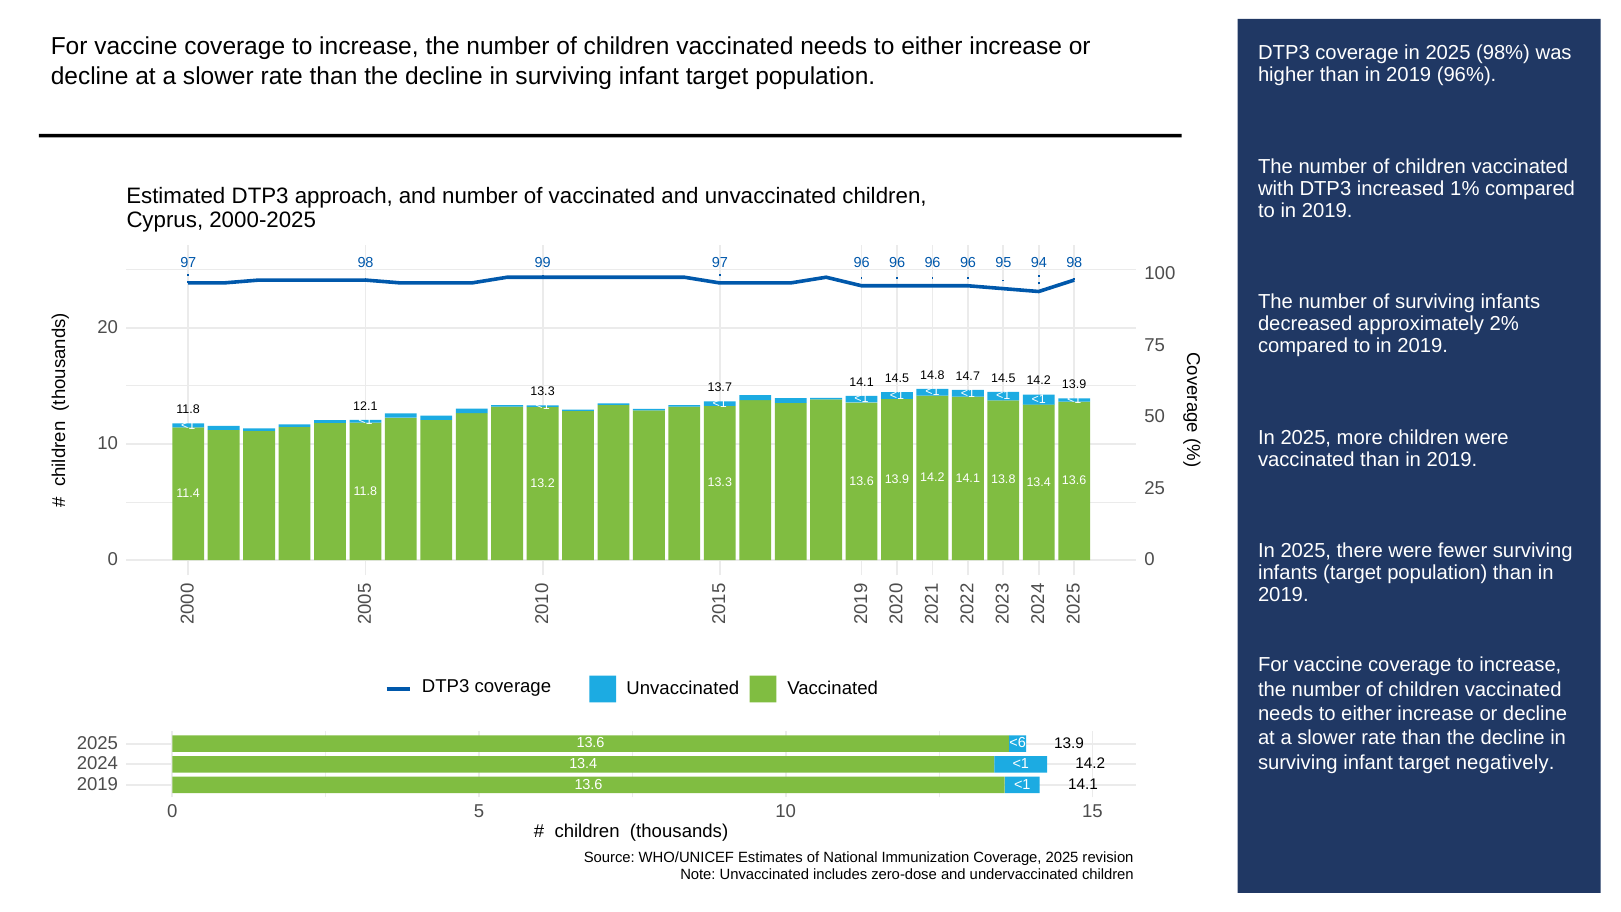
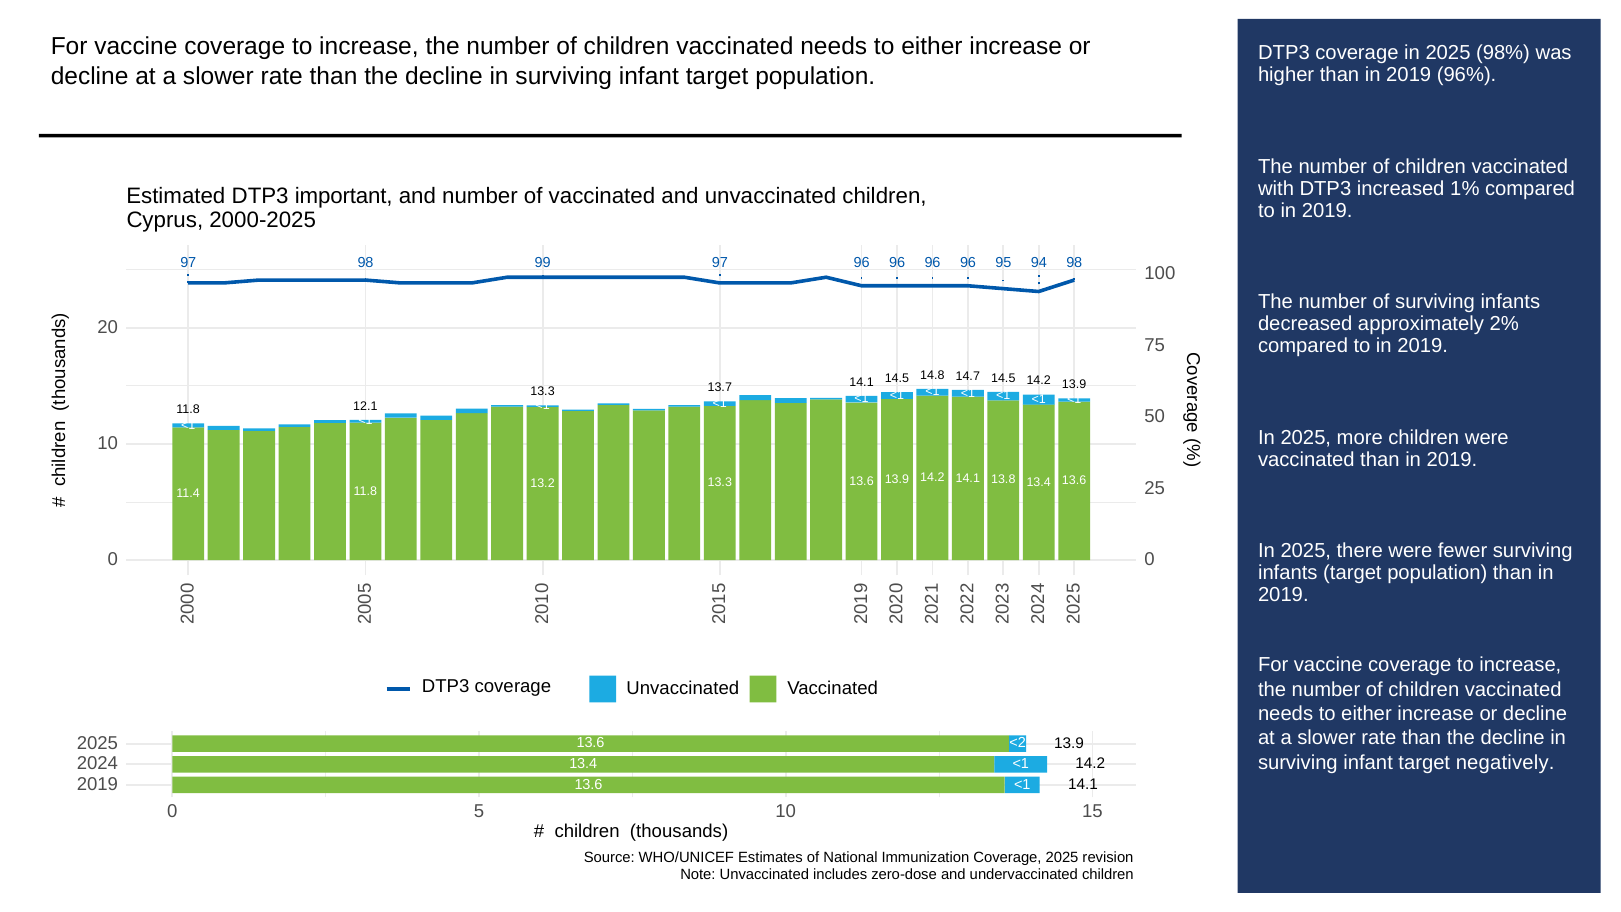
approach: approach -> important
<6: <6 -> <2
